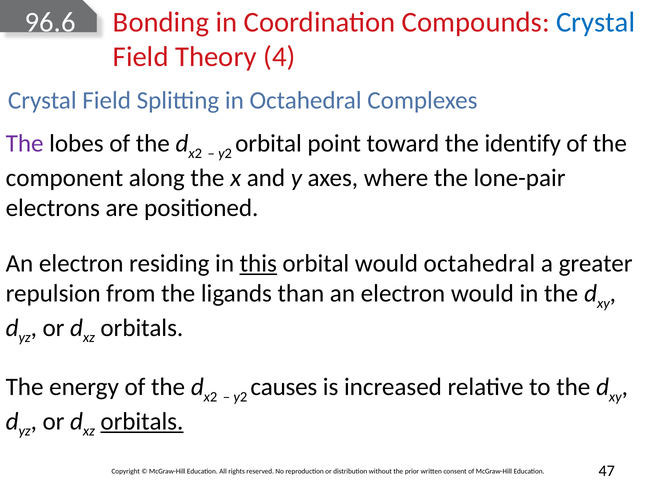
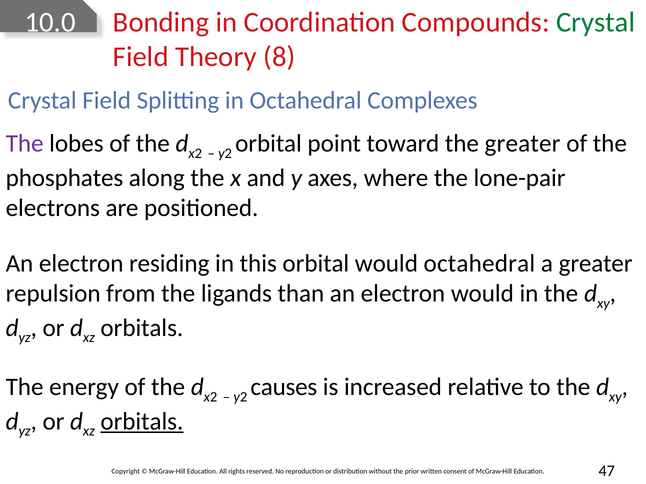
96.6: 96.6 -> 10.0
Crystal at (596, 22) colour: blue -> green
4: 4 -> 8
the identify: identify -> greater
component: component -> phosphates
this underline: present -> none
